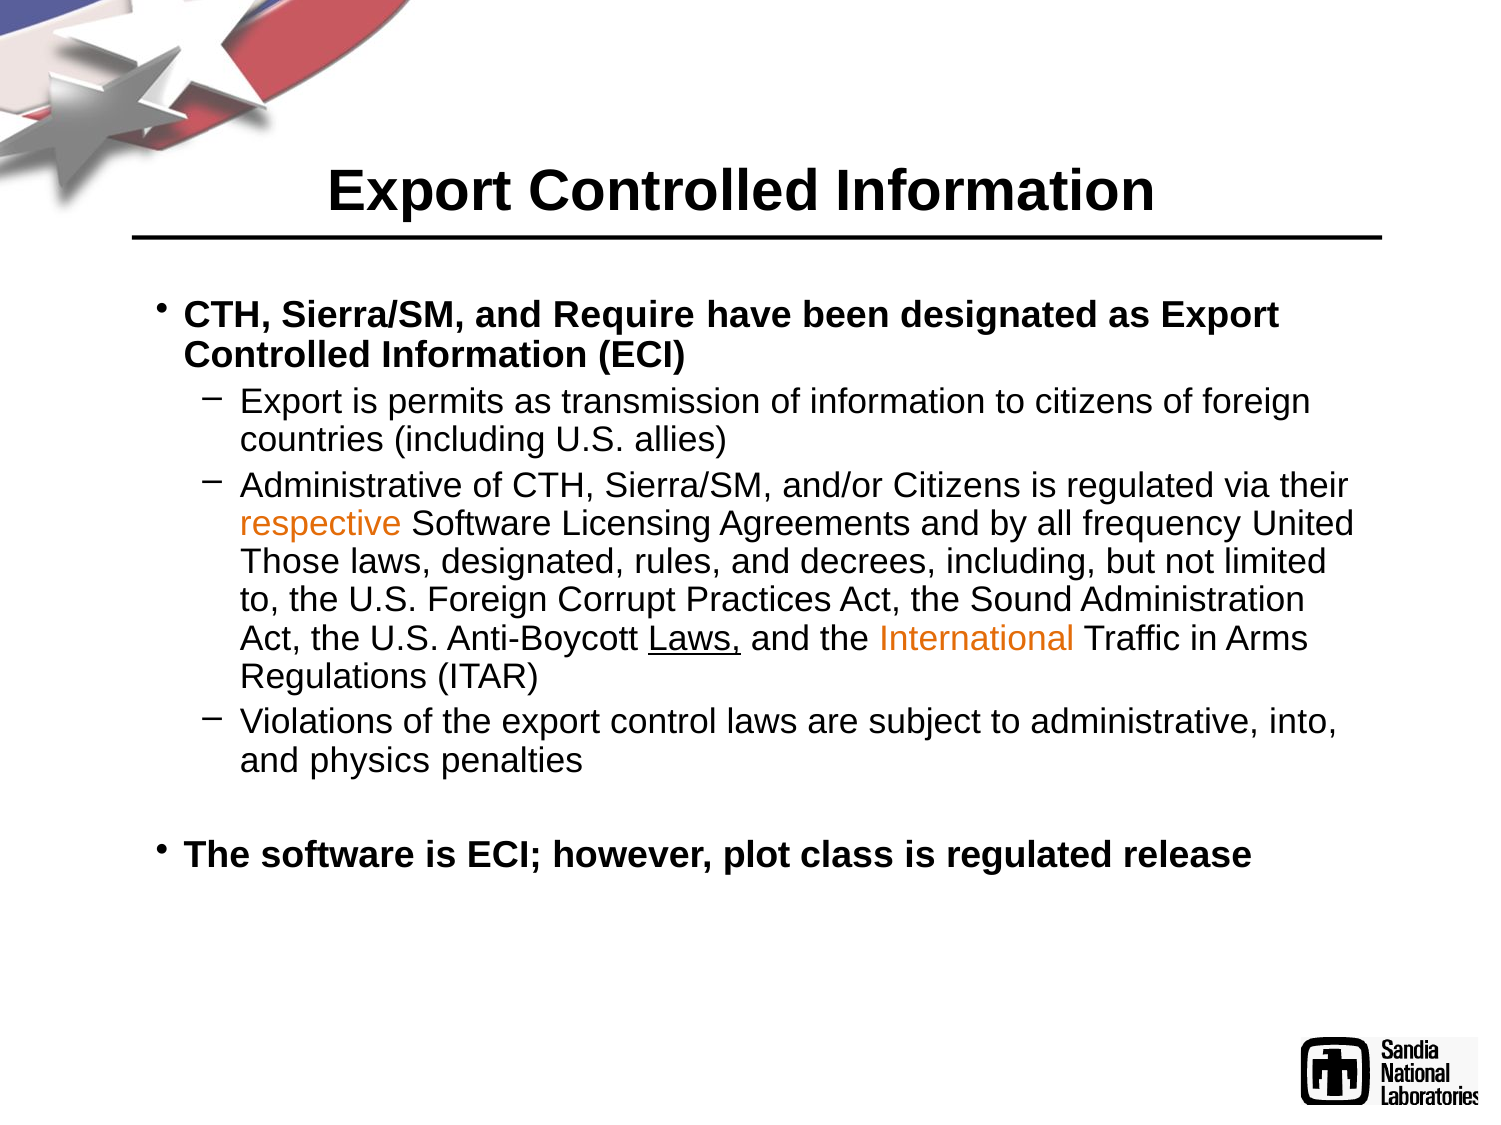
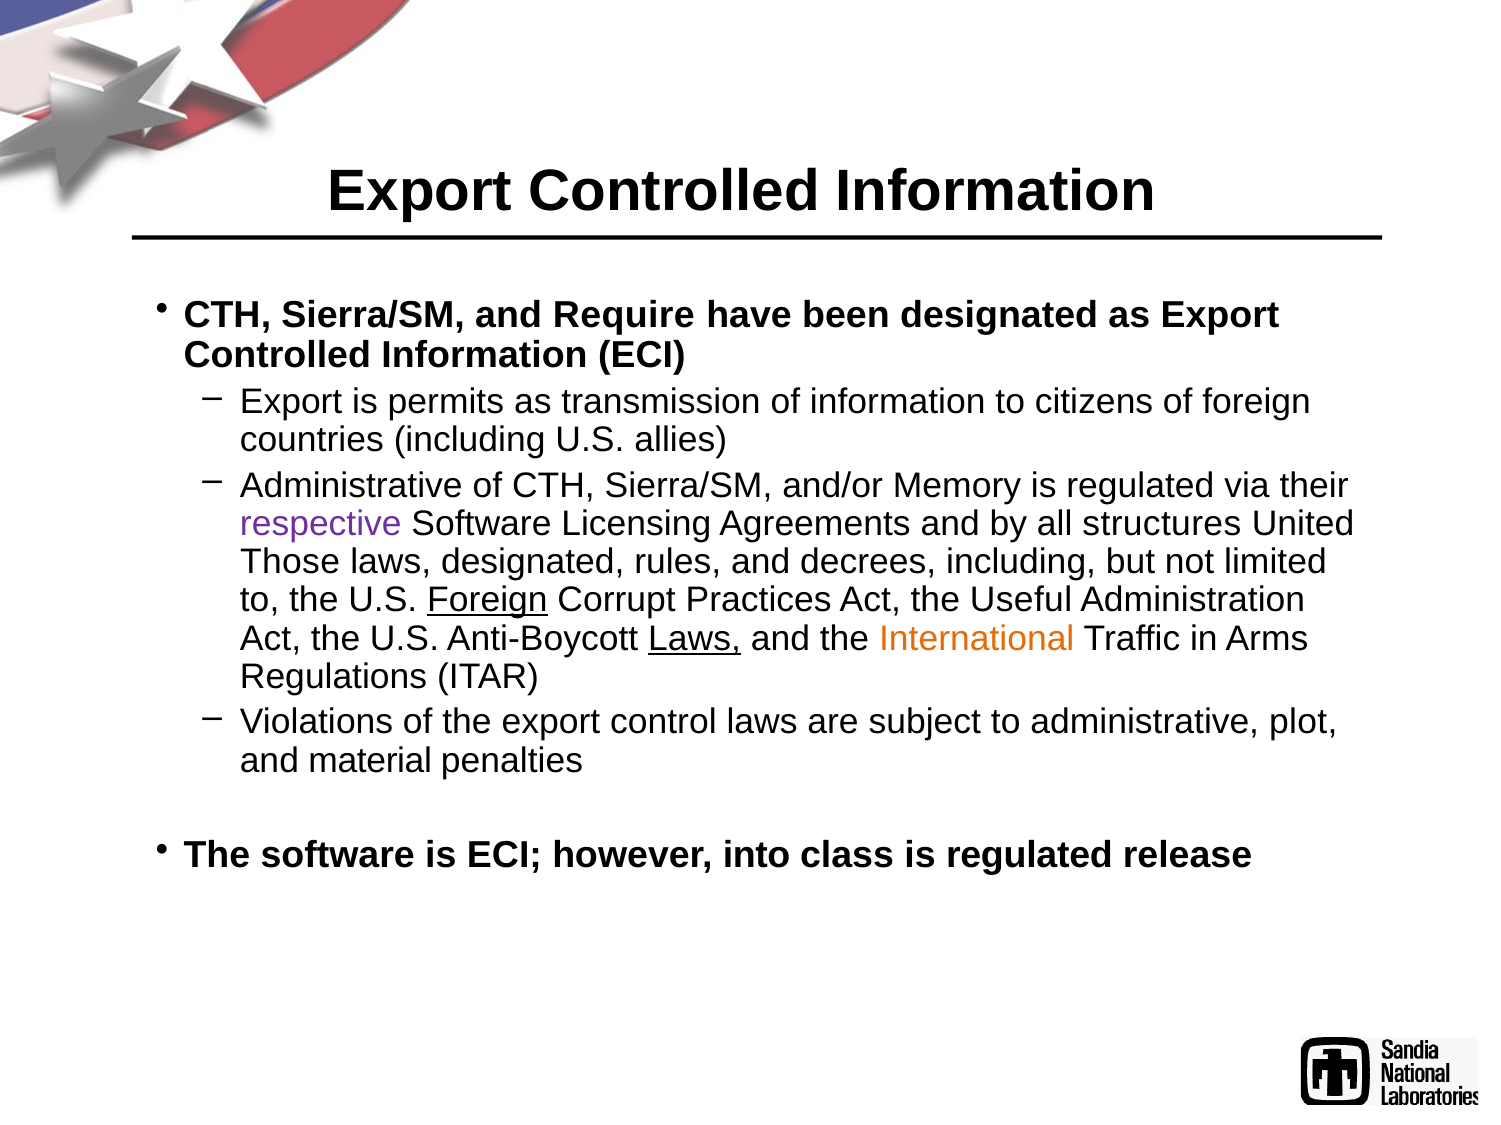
and/or Citizens: Citizens -> Memory
respective colour: orange -> purple
frequency: frequency -> structures
Foreign at (487, 601) underline: none -> present
Sound: Sound -> Useful
into: into -> plot
physics: physics -> material
plot: plot -> into
